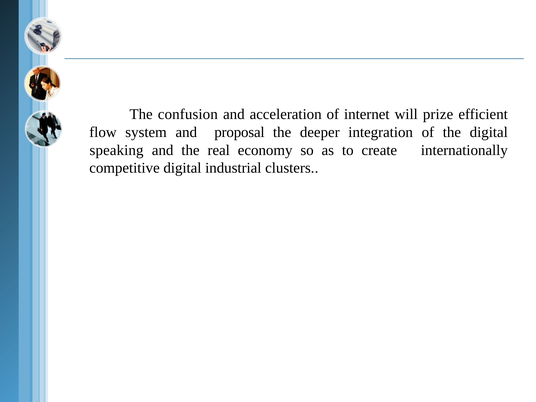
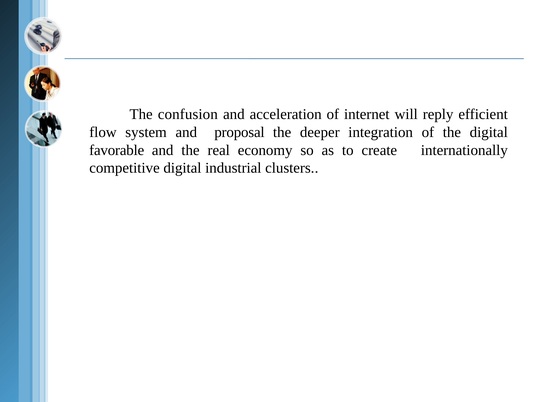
prize: prize -> reply
speaking: speaking -> favorable
